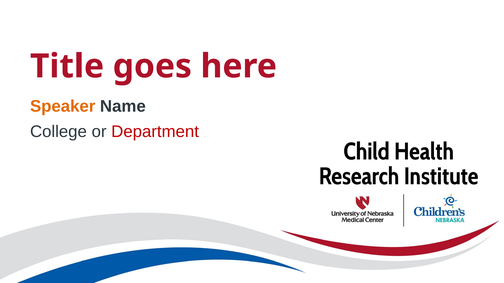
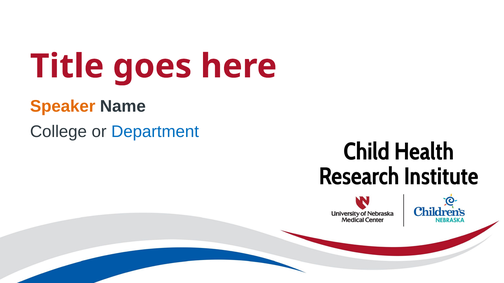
Department colour: red -> blue
